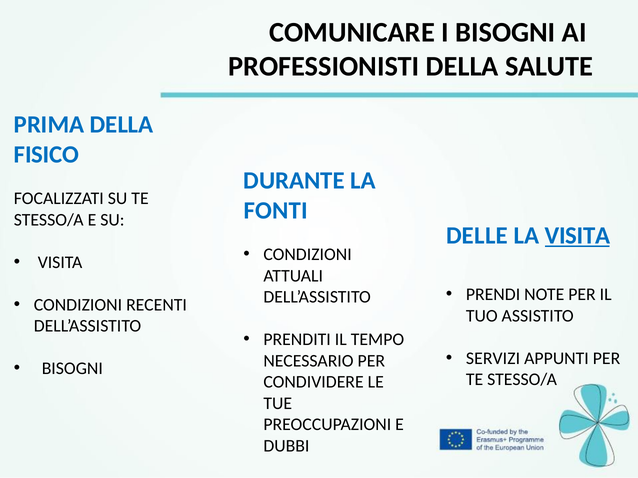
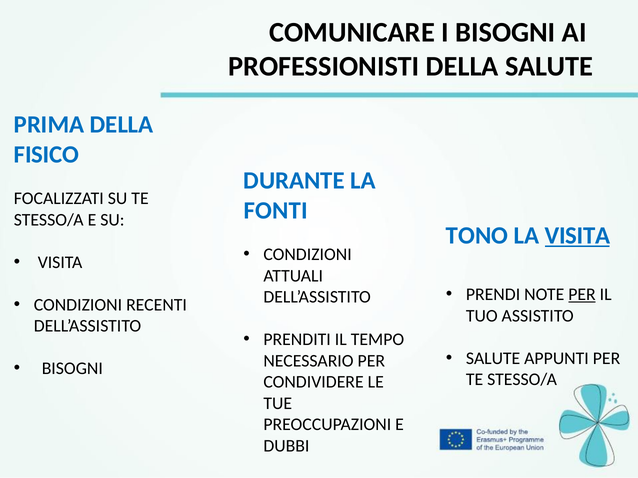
DELLE: DELLE -> TONO
PER at (582, 295) underline: none -> present
SERVIZI at (493, 359): SERVIZI -> SALUTE
